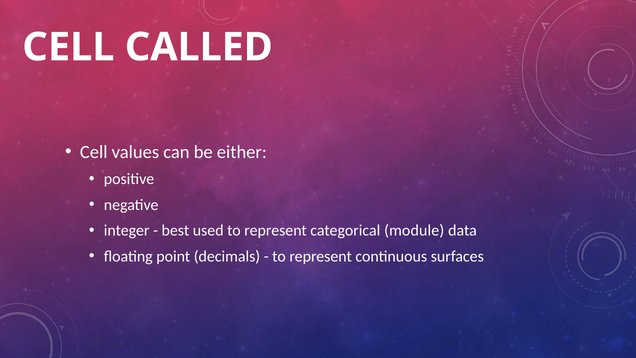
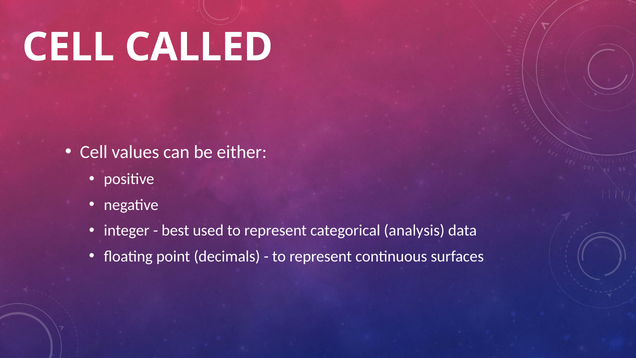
module: module -> analysis
